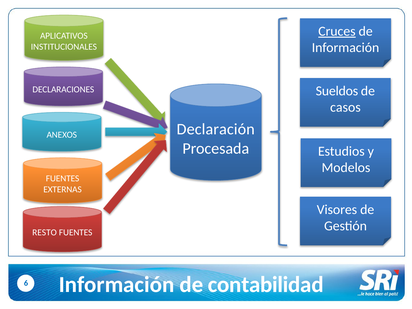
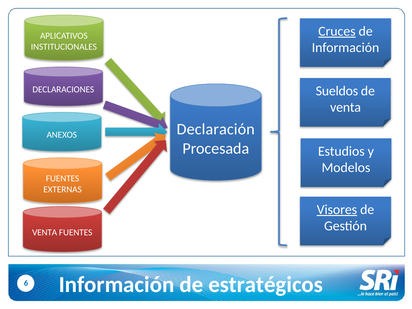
casos at (345, 107): casos -> venta
Visores underline: none -> present
RESTO at (45, 233): RESTO -> VENTA
contabilidad: contabilidad -> estratégicos
